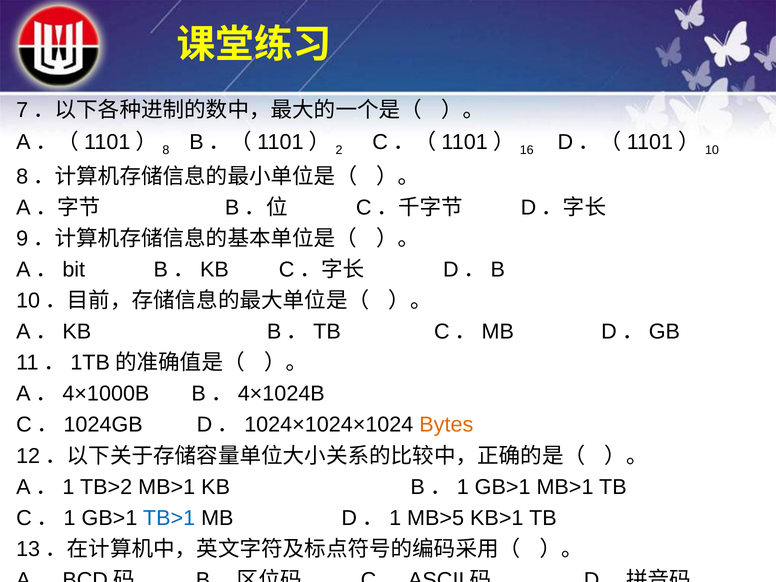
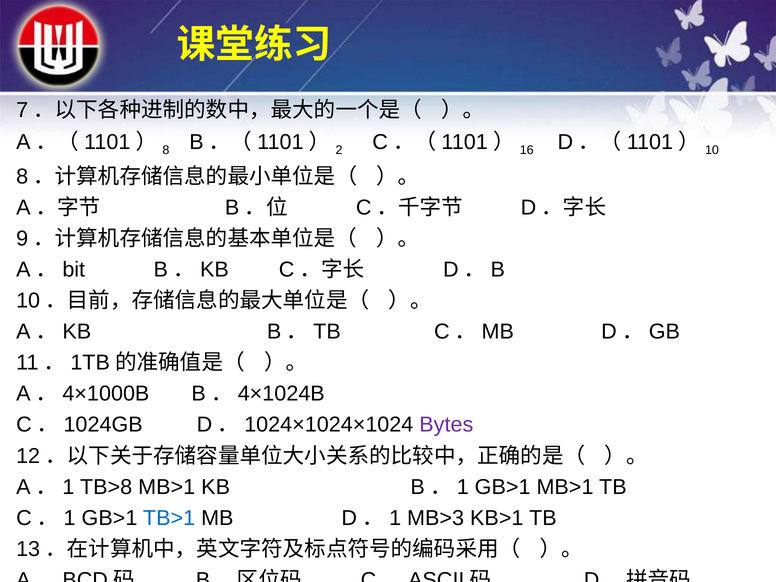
Bytes colour: orange -> purple
TB>2: TB>2 -> TB>8
MB>5: MB>5 -> MB>3
